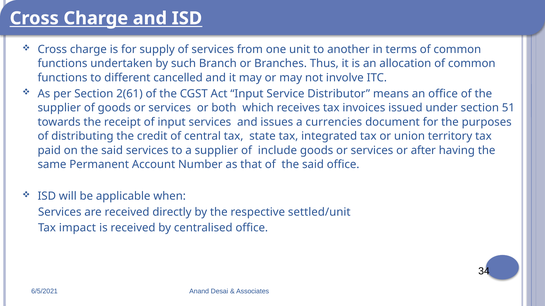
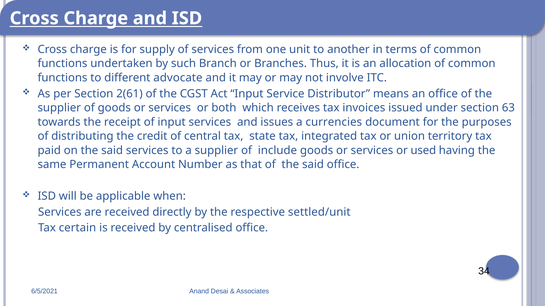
cancelled: cancelled -> advocate
51: 51 -> 63
after: after -> used
impact: impact -> certain
